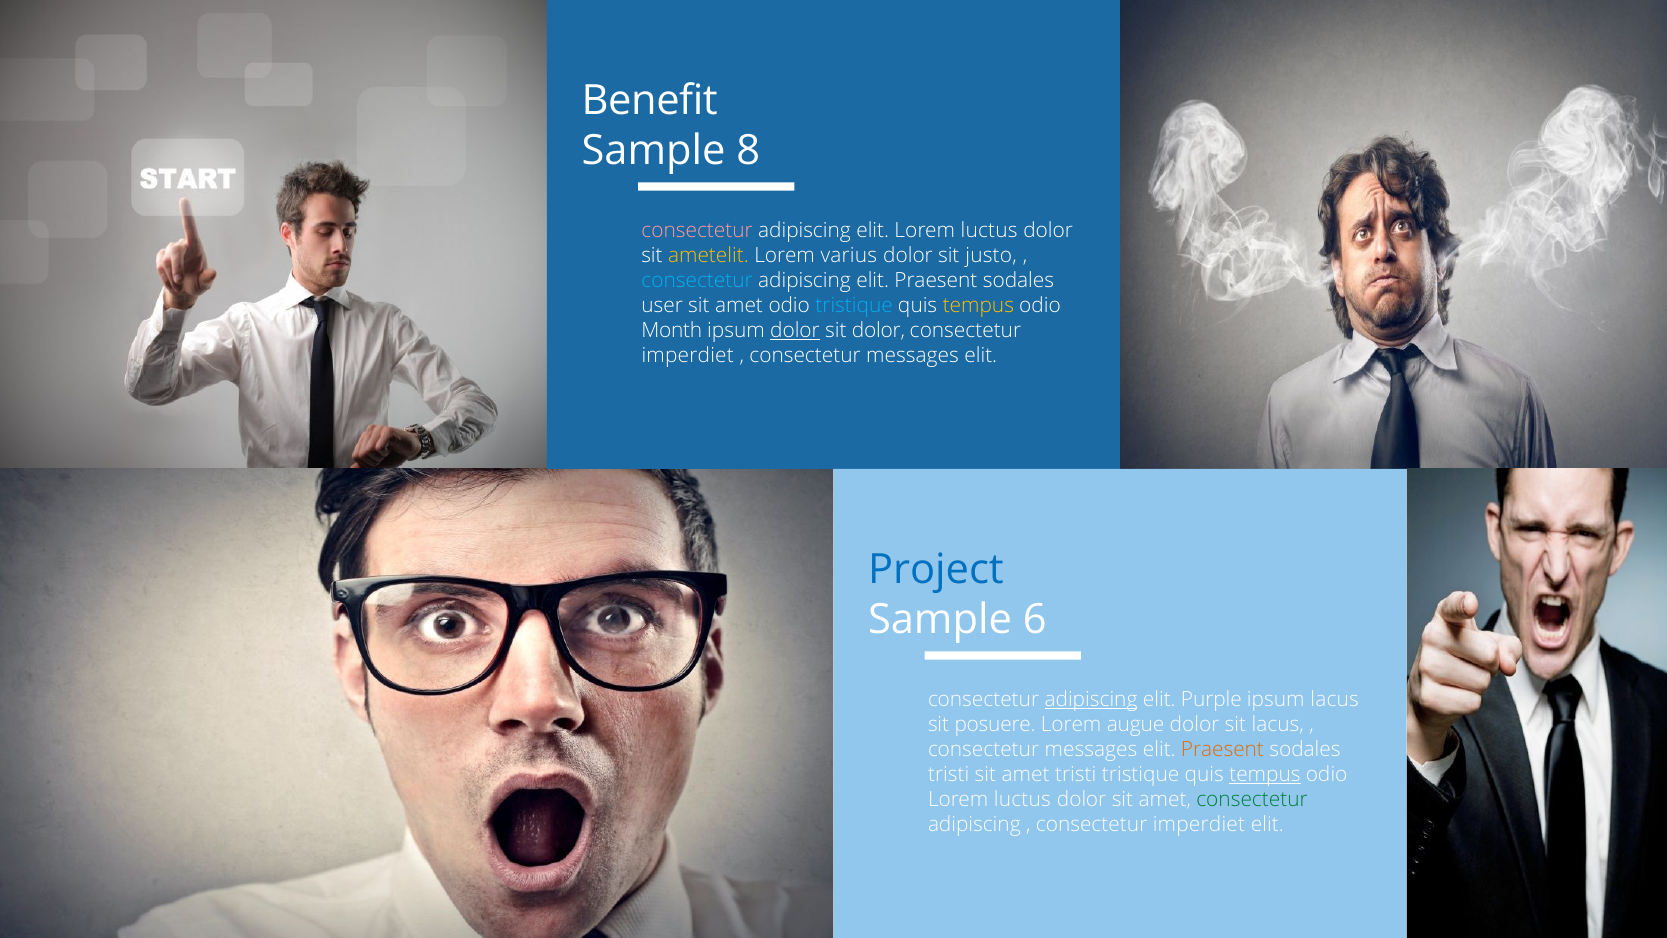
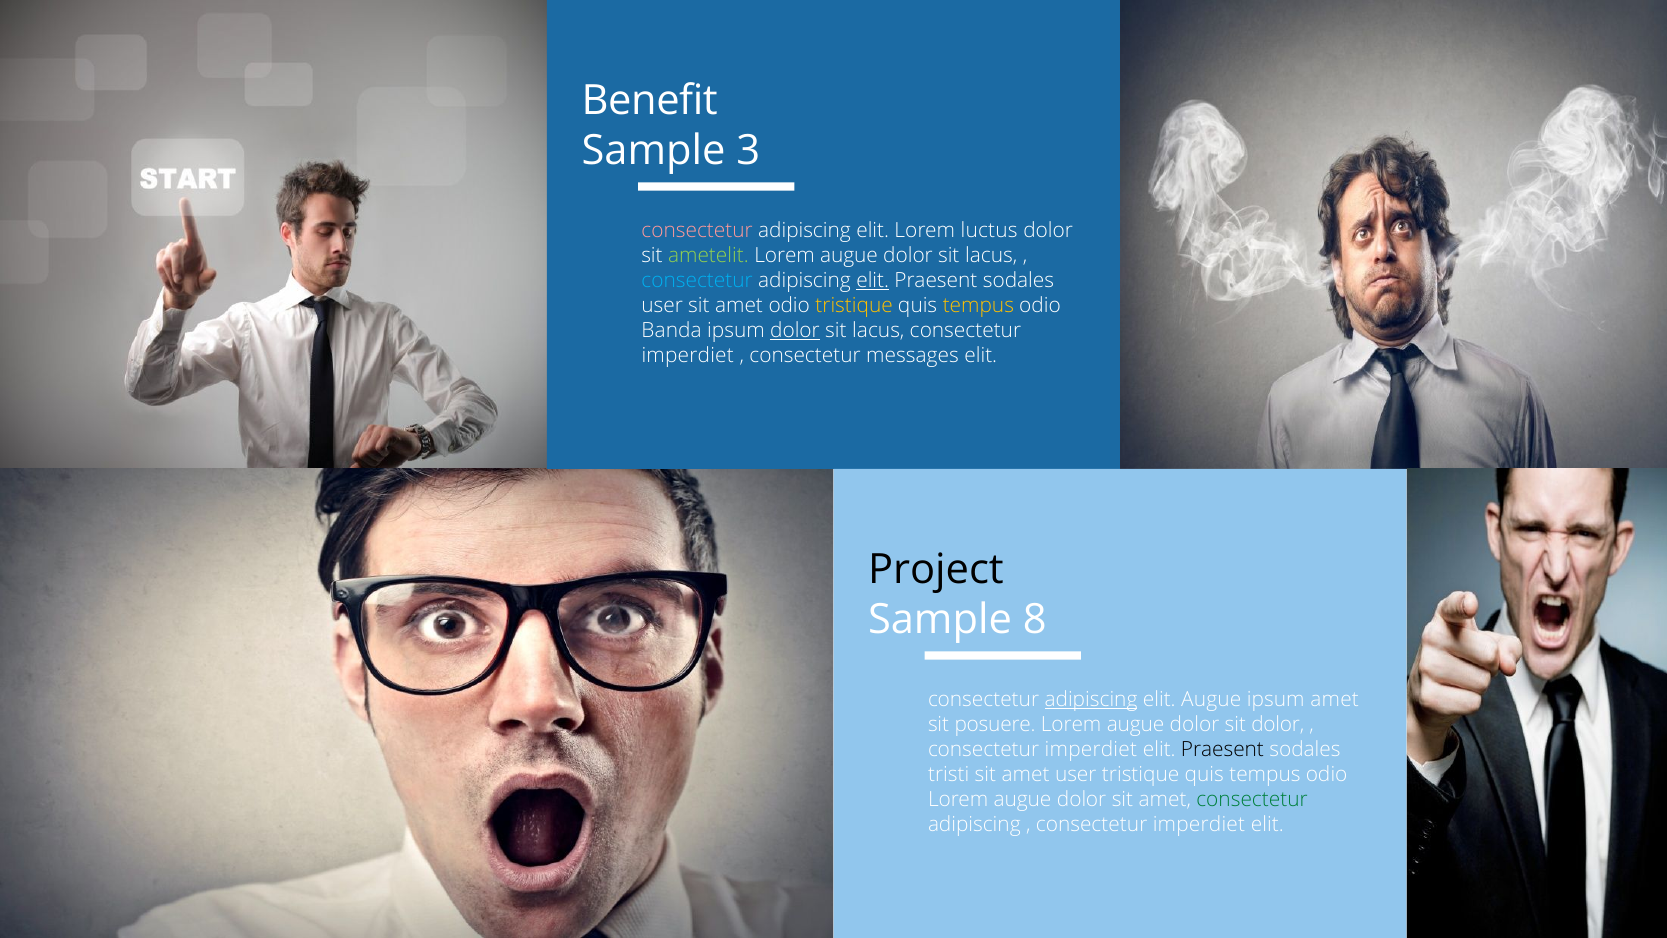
8: 8 -> 3
ametelit colour: yellow -> light green
varius at (849, 256): varius -> augue
justo at (991, 256): justo -> lacus
elit at (873, 281) underline: none -> present
tristique at (854, 306) colour: light blue -> yellow
Month: Month -> Banda
dolor at (878, 331): dolor -> lacus
Project colour: blue -> black
6: 6 -> 8
elit Purple: Purple -> Augue
ipsum lacus: lacus -> amet
sit lacus: lacus -> dolor
messages at (1091, 749): messages -> imperdiet
Praesent at (1222, 749) colour: orange -> black
amet tristi: tristi -> user
tempus at (1265, 775) underline: present -> none
luctus at (1022, 800): luctus -> augue
